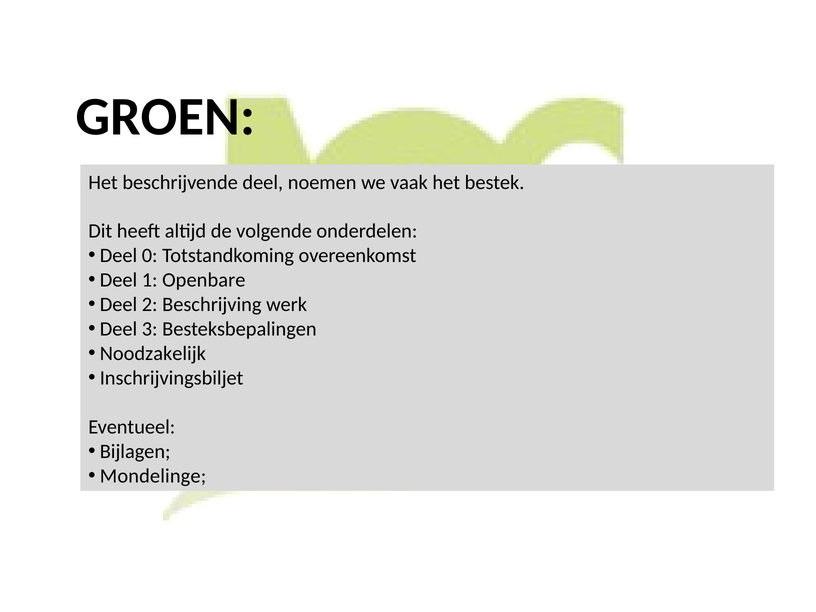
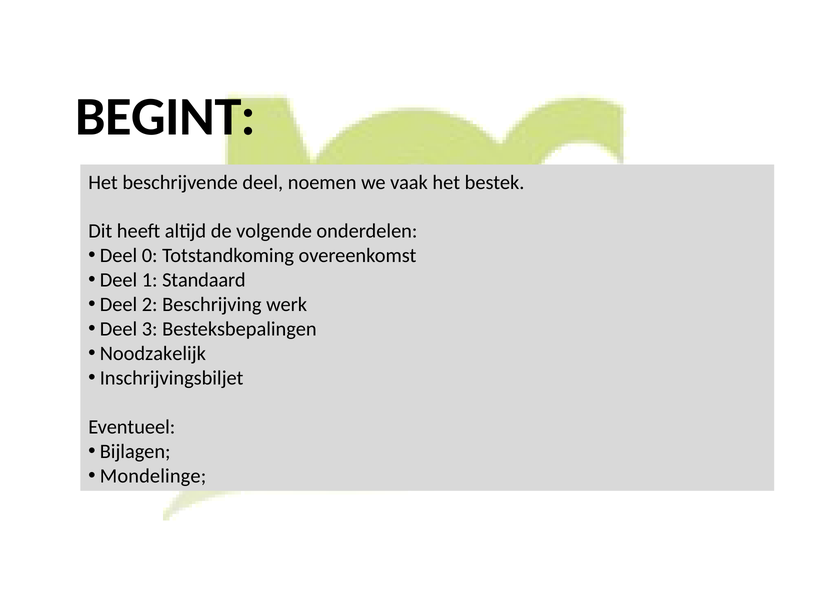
GROEN: GROEN -> BEGINT
Openbare: Openbare -> Standaard
